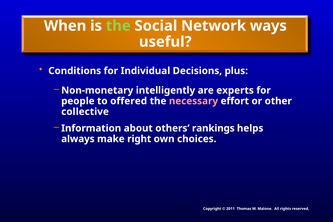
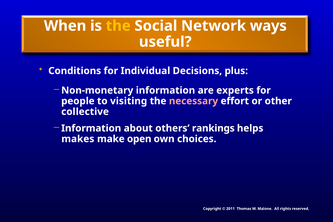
the at (118, 26) colour: light green -> yellow
Non-monetary intelligently: intelligently -> information
offered: offered -> visiting
always: always -> makes
right: right -> open
